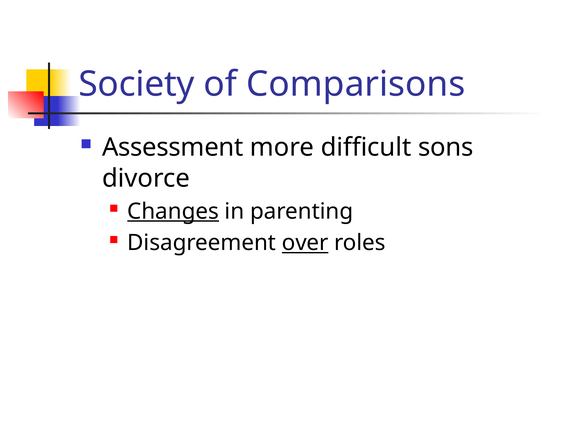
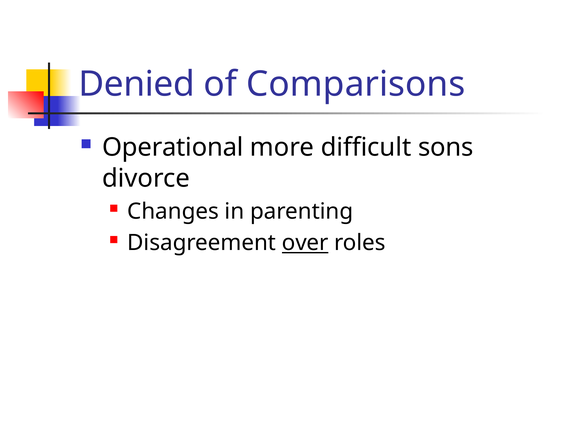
Society: Society -> Denied
Assessment: Assessment -> Operational
Changes underline: present -> none
